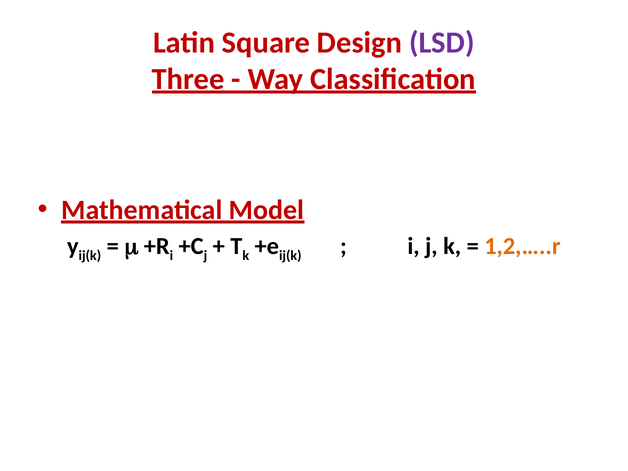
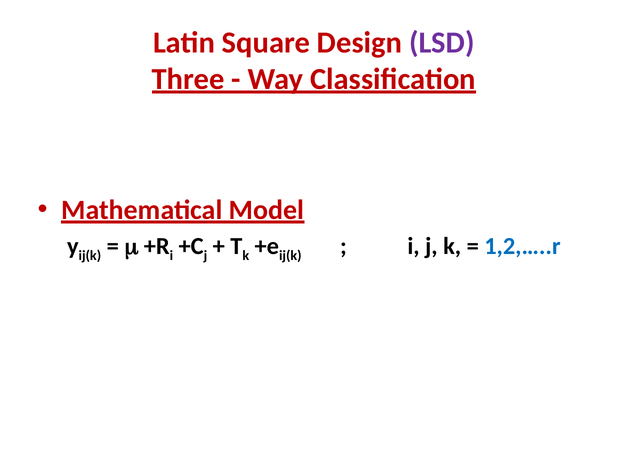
1,2,…..r colour: orange -> blue
